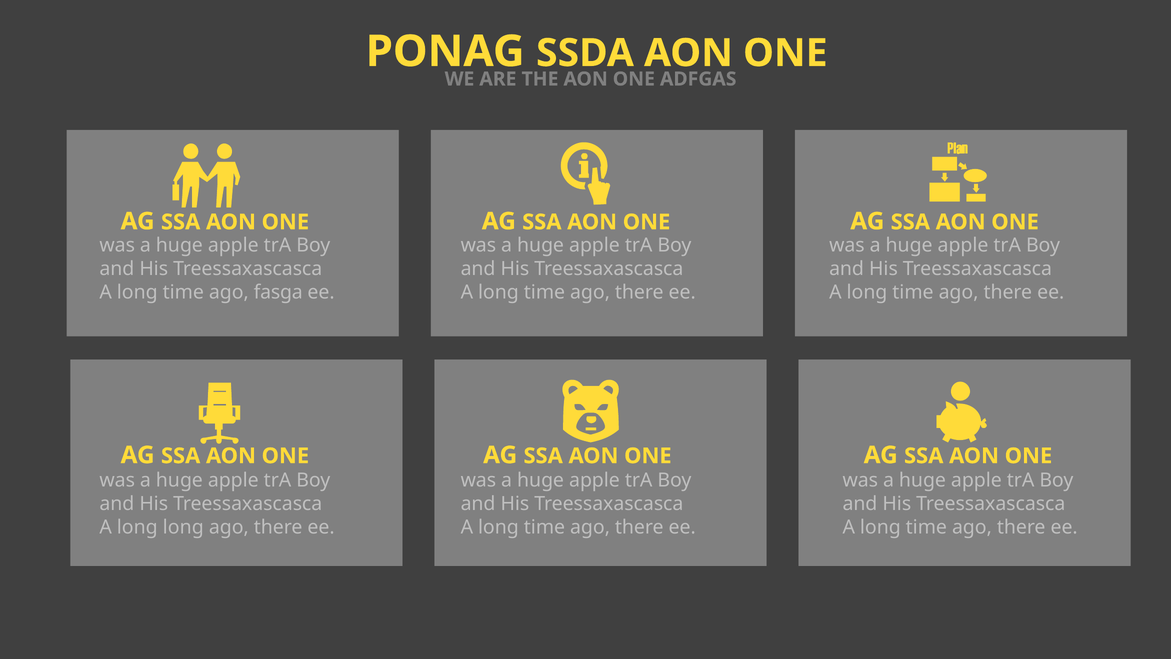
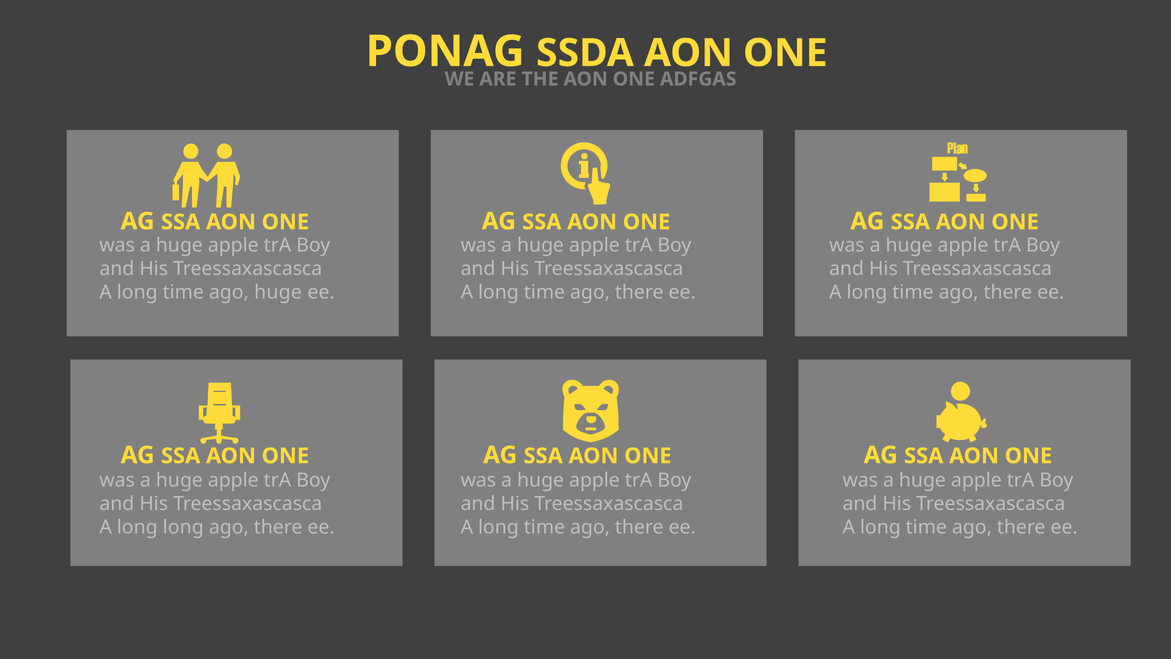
ago fasga: fasga -> huge
